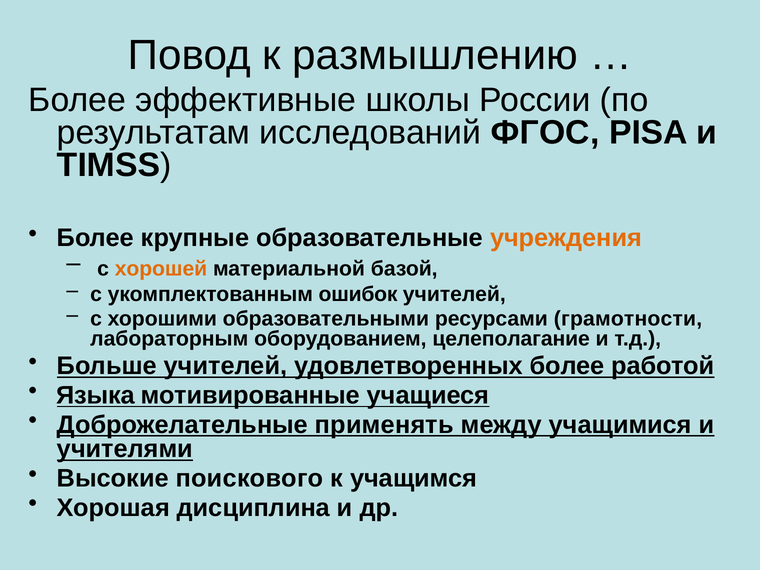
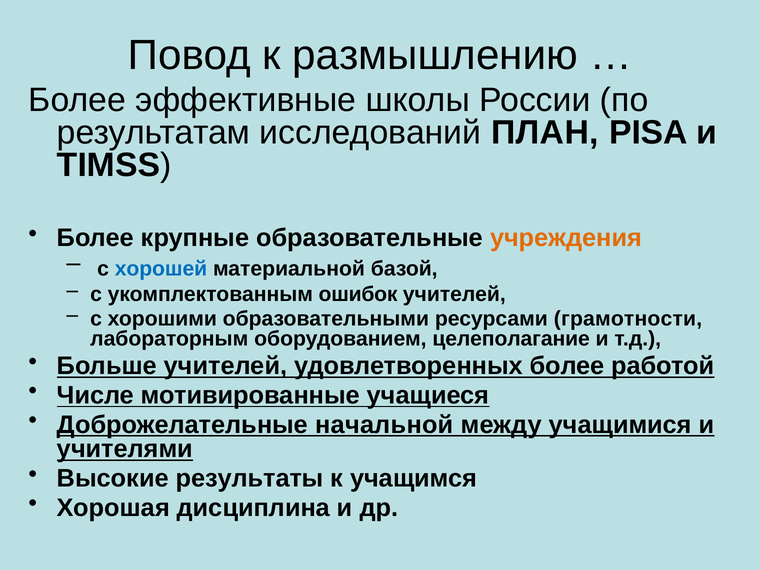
ФГОС: ФГОС -> ПЛАН
хорошей colour: orange -> blue
Языка: Языка -> Числе
применять: применять -> начальной
поискового: поискового -> результаты
